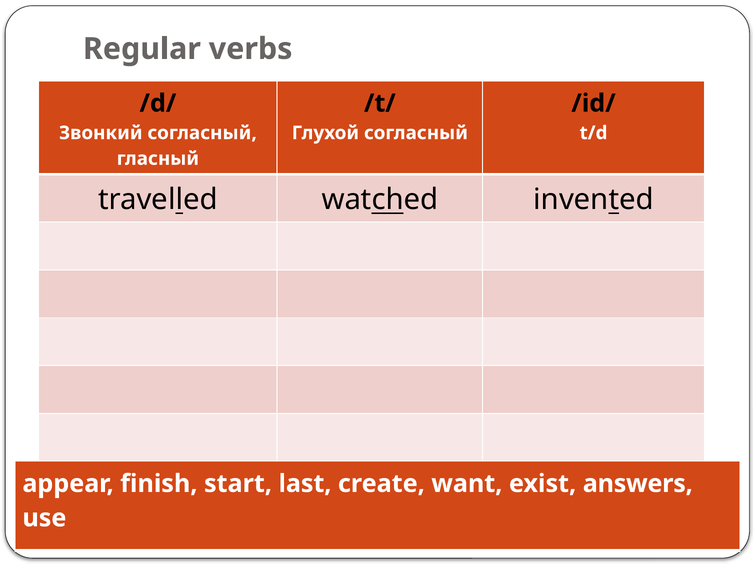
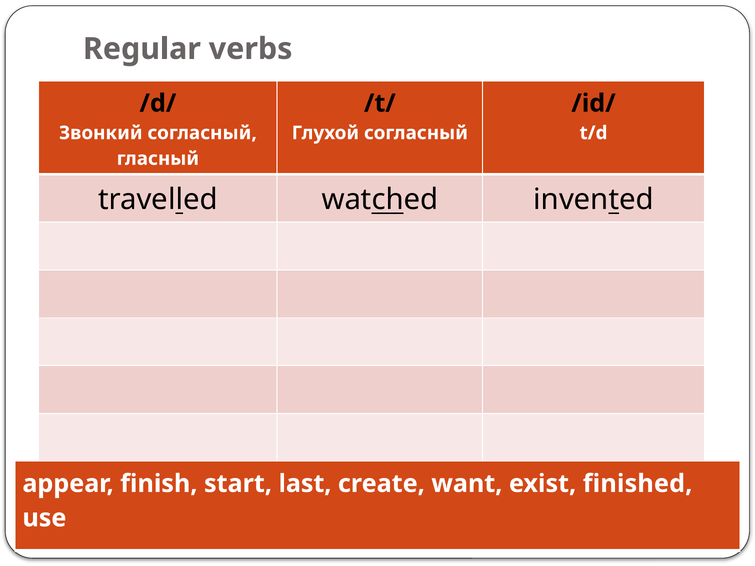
answers: answers -> finished
